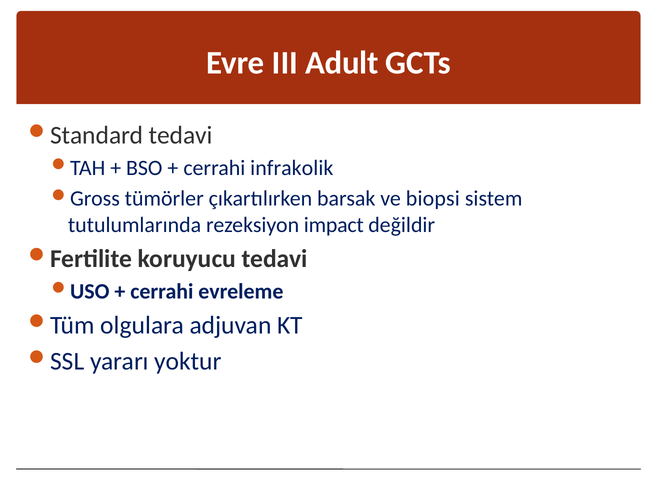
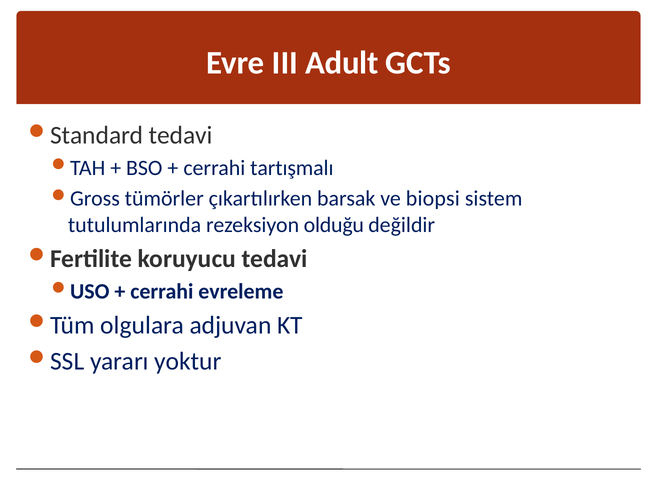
infrakolik: infrakolik -> tartışmalı
impact: impact -> olduğu
